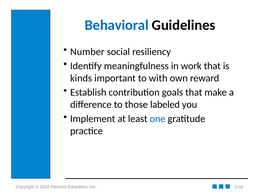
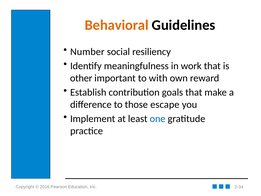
Behavioral colour: blue -> orange
kinds: kinds -> other
labeled: labeled -> escape
